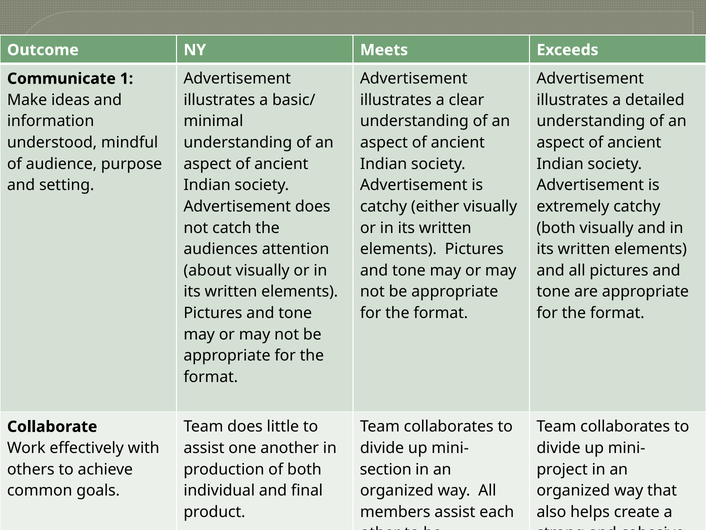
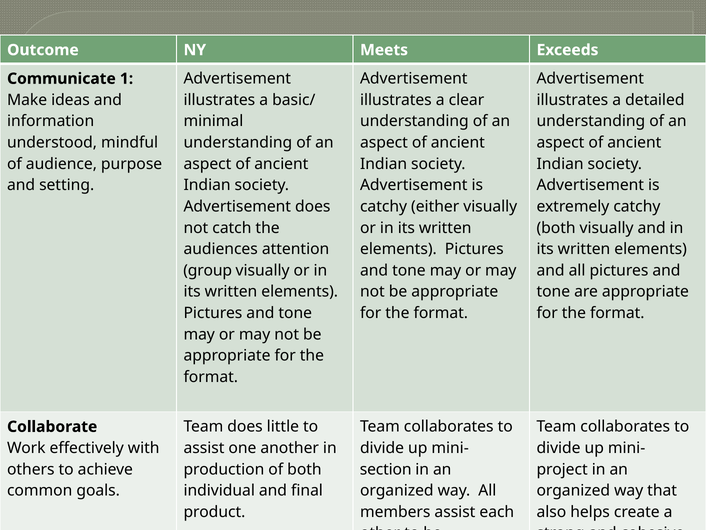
about: about -> group
